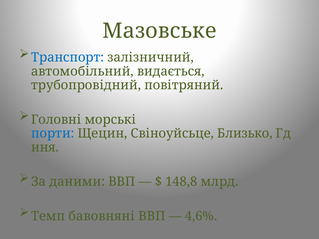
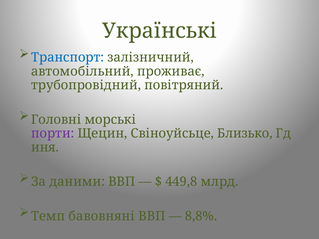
Мазовське: Мазовське -> Українські
видається: видається -> проживає
порти colour: blue -> purple
148,8: 148,8 -> 449,8
4,6%: 4,6% -> 8,8%
